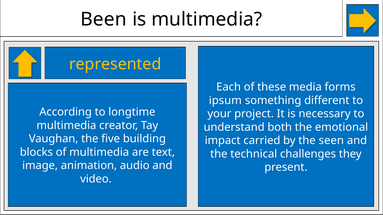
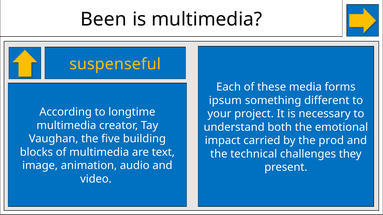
represented: represented -> suspenseful
seen: seen -> prod
